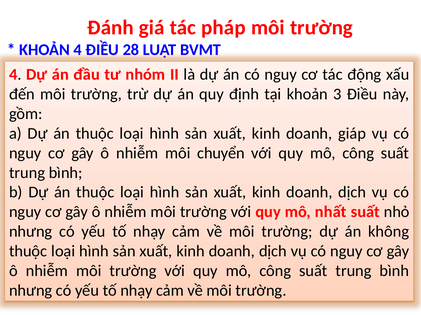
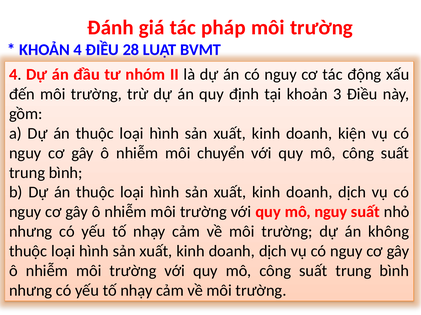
giáp: giáp -> kiện
mô nhất: nhất -> nguy
